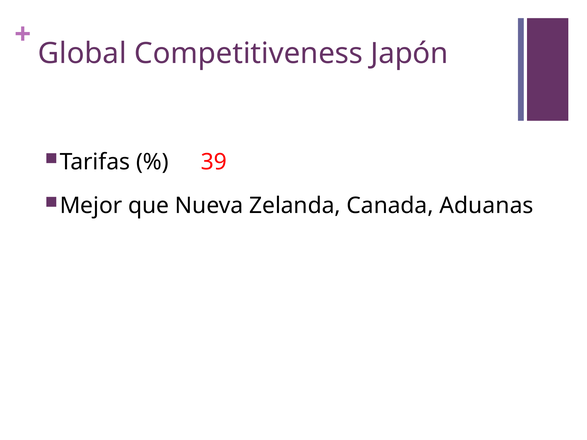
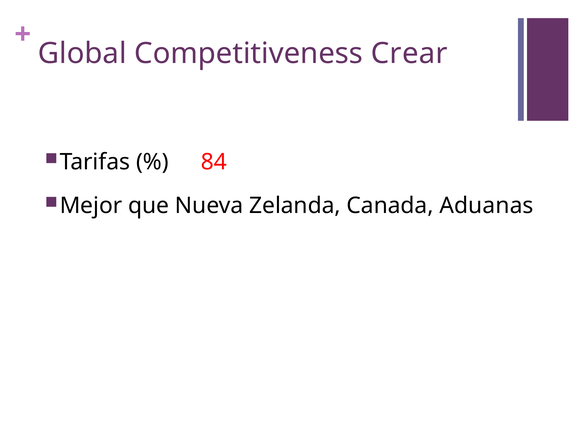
Japón: Japón -> Crear
39: 39 -> 84
